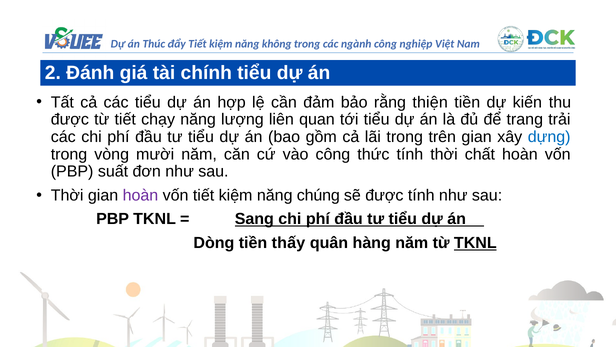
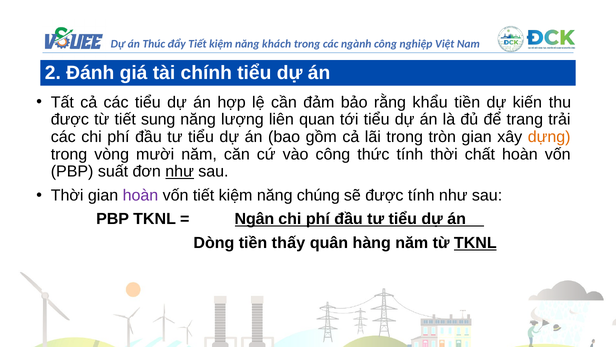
không: không -> khách
thiện: thiện -> khẩu
chạy: chạy -> sung
trên: trên -> tròn
dựng colour: blue -> orange
như at (180, 171) underline: none -> present
Sang: Sang -> Ngân
